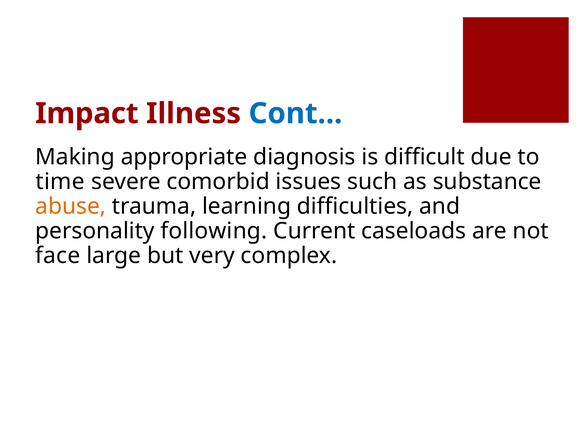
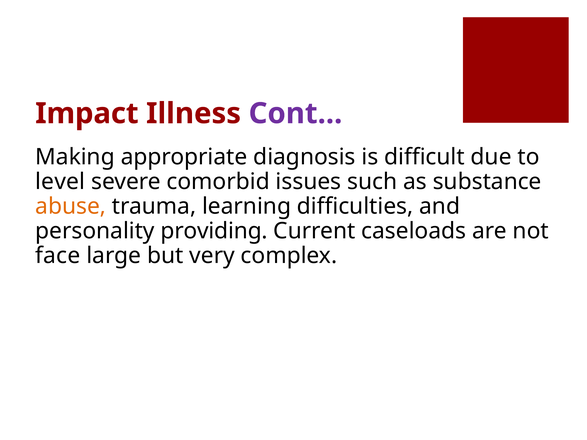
Cont colour: blue -> purple
time: time -> level
following: following -> providing
